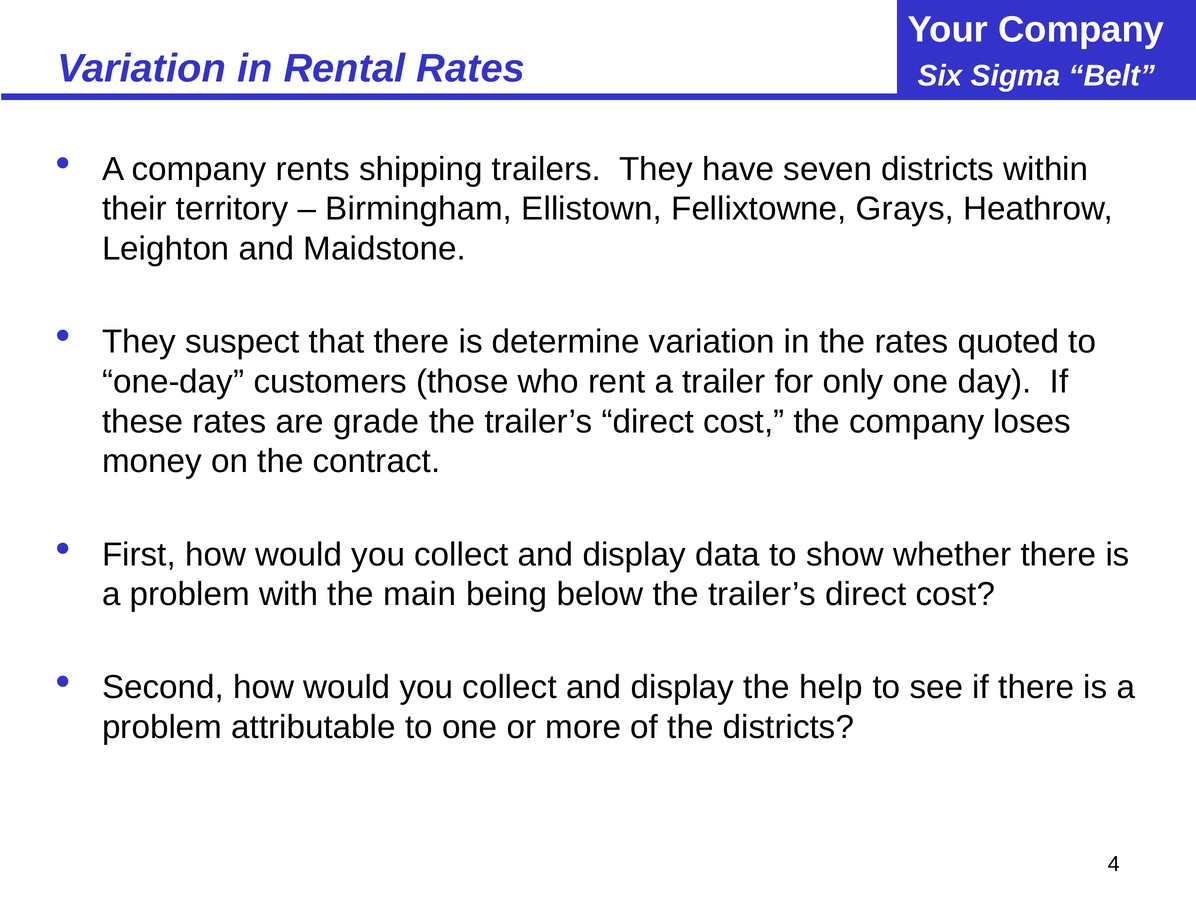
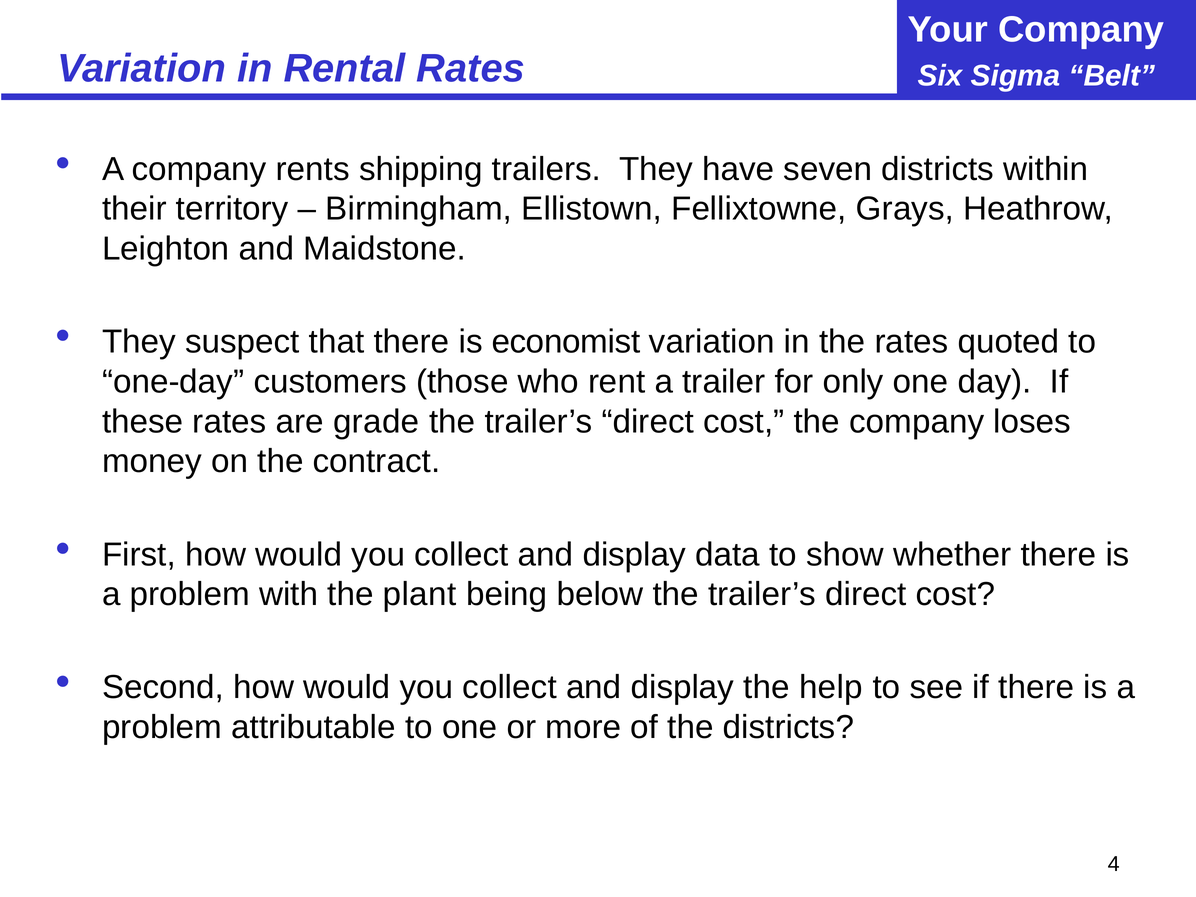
determine: determine -> economist
main: main -> plant
